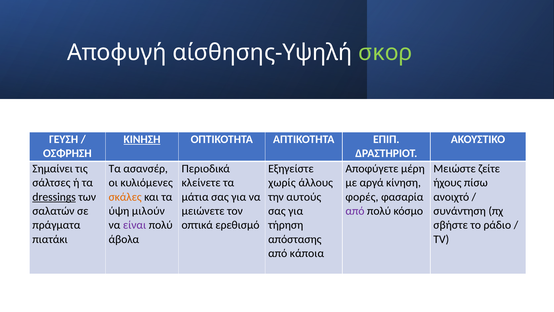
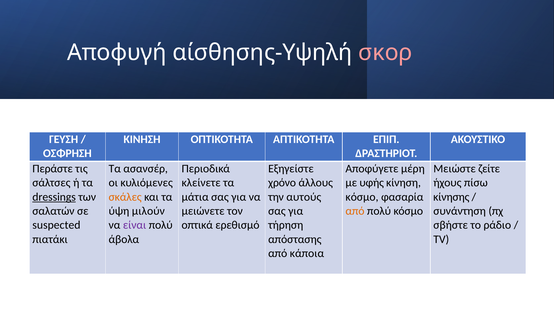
σκορ colour: light green -> pink
ΚΙΝΗΣΗ underline: present -> none
Σημαίνει: Σημαίνει -> Περάστε
χωρίς: χωρίς -> χρόνο
αργά: αργά -> υφής
φορές at (362, 197): φορές -> κόσμο
ανοιχτό: ανοιχτό -> κίνησης
από at (355, 211) colour: purple -> orange
πράγματα: πράγματα -> suspected
